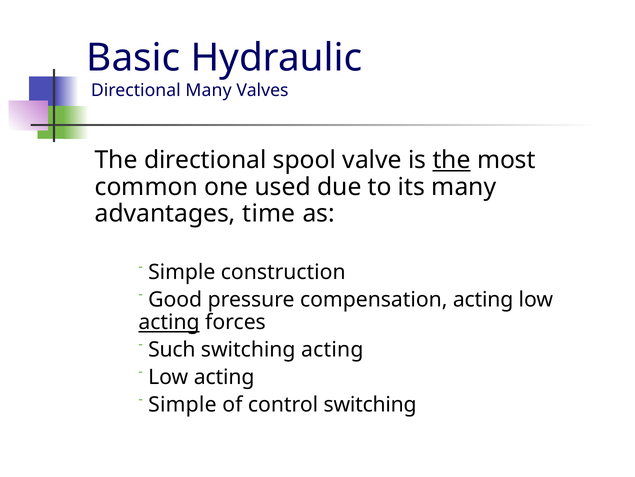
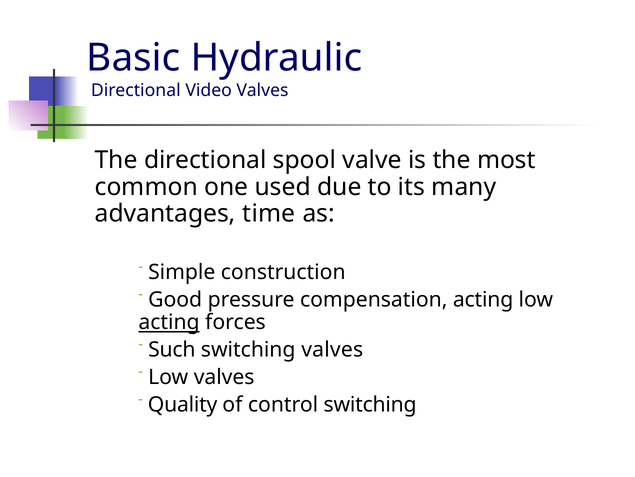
Directional Many: Many -> Video
the at (452, 160) underline: present -> none
switching acting: acting -> valves
acting at (224, 377): acting -> valves
Simple at (182, 404): Simple -> Quality
